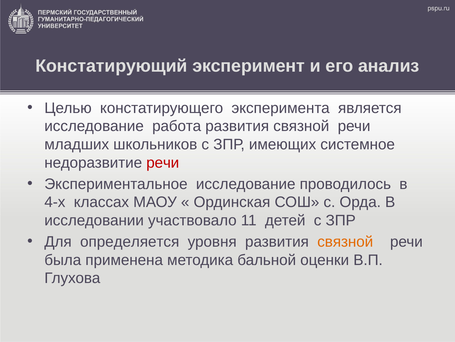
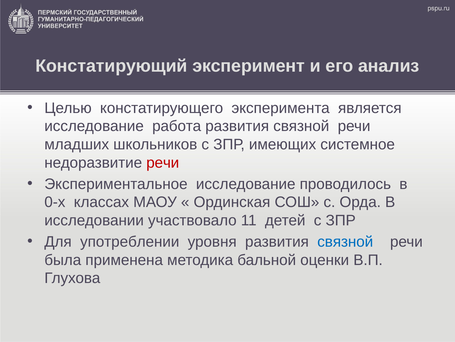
4-х: 4-х -> 0-х
определяется: определяется -> употреблении
связной at (345, 241) colour: orange -> blue
